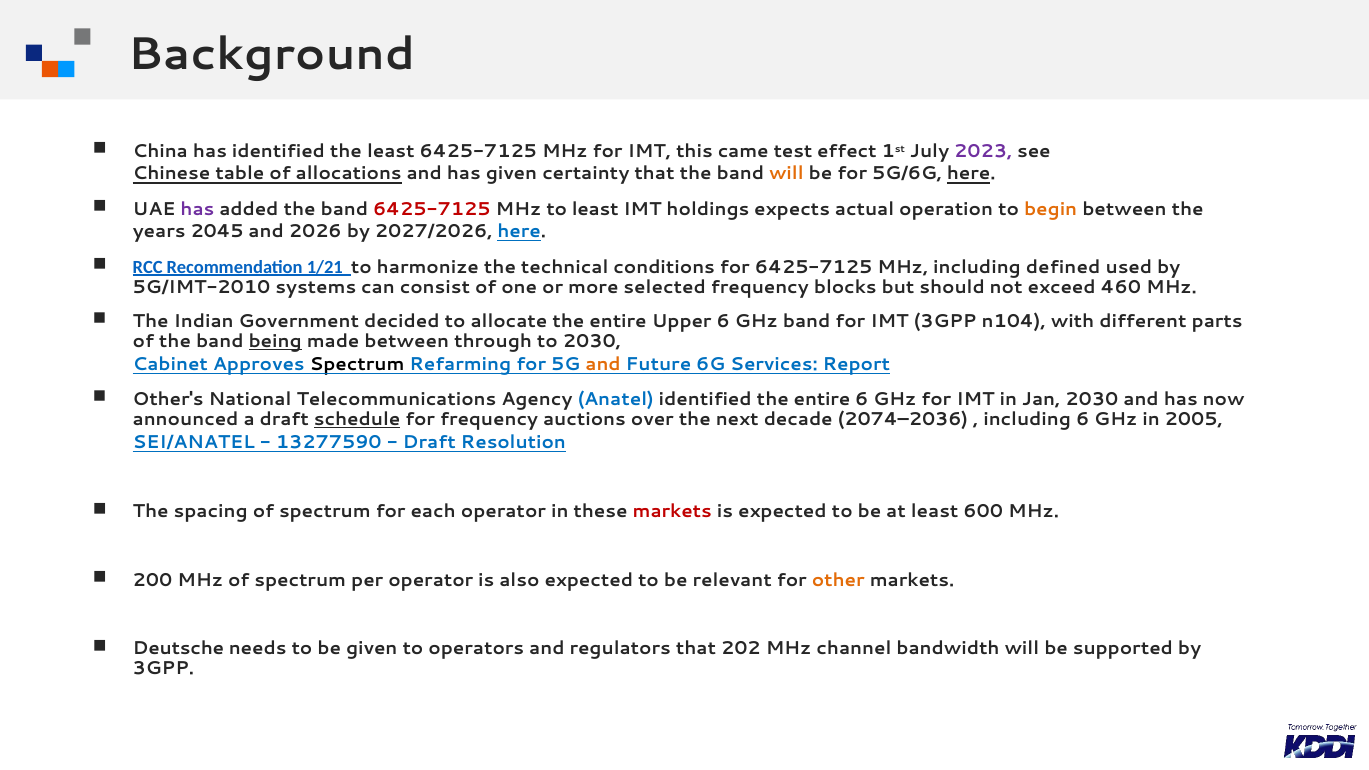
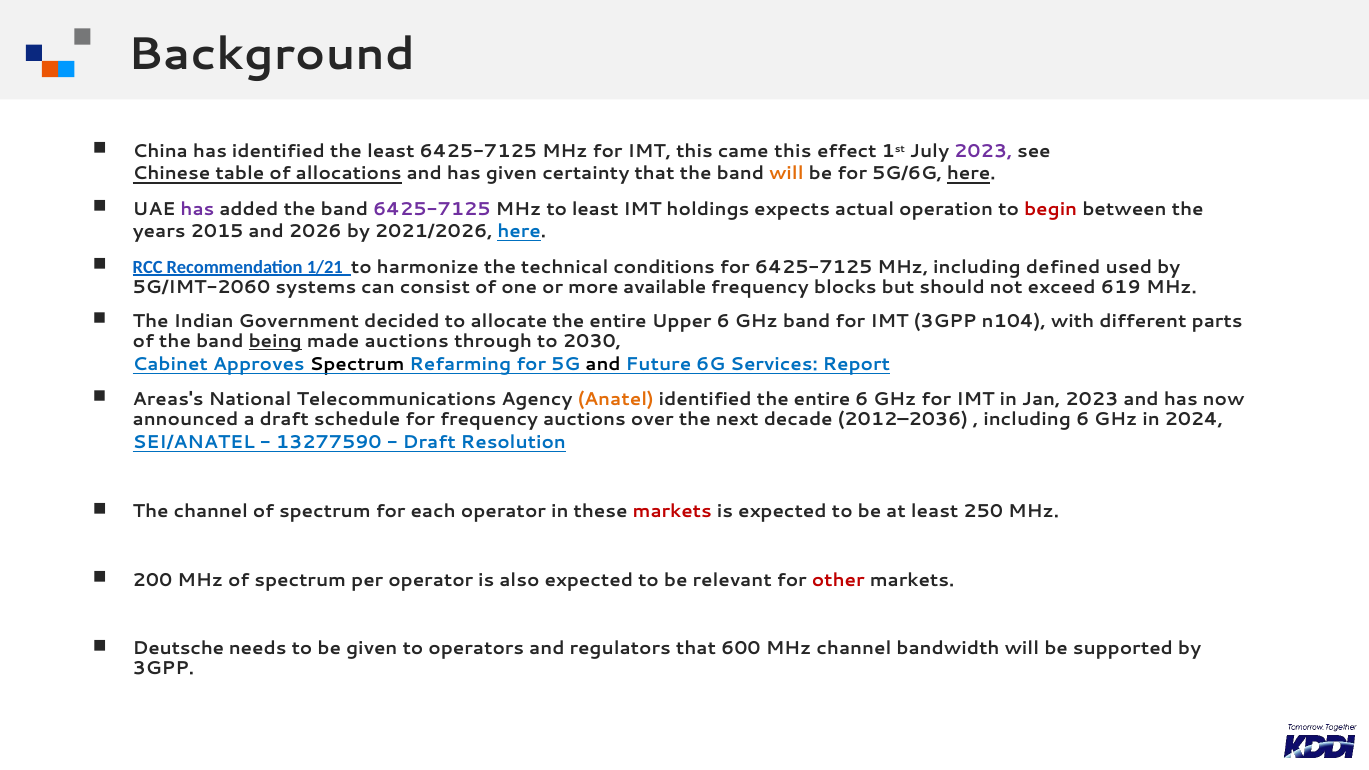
came test: test -> this
6425-7125 at (432, 209) colour: red -> purple
begin colour: orange -> red
2045: 2045 -> 2015
2027/2026: 2027/2026 -> 2021/2026
5G/IMT-2010: 5G/IMT-2010 -> 5G/IMT-2060
selected: selected -> available
460: 460 -> 619
made between: between -> auctions
and at (603, 364) colour: orange -> black
Other's: Other's -> Areas's
Anatel colour: blue -> orange
Jan 2030: 2030 -> 2023
schedule underline: present -> none
2074–2036: 2074–2036 -> 2012–2036
2005: 2005 -> 2024
The spacing: spacing -> channel
600: 600 -> 250
other colour: orange -> red
202: 202 -> 600
